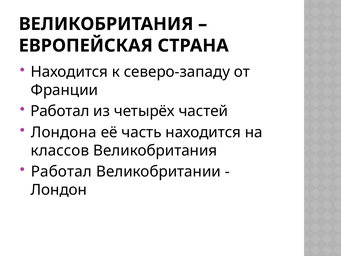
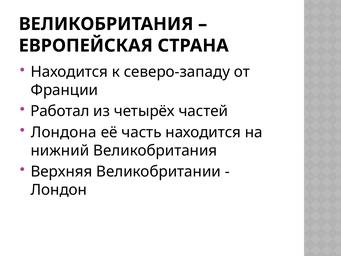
классов: классов -> нижний
Работал at (61, 171): Работал -> Верхняя
